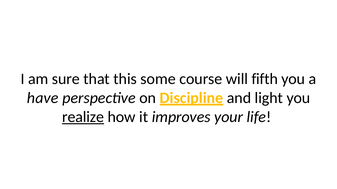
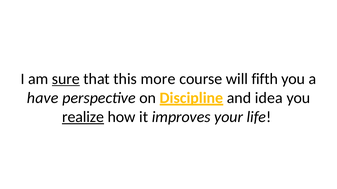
sure underline: none -> present
some: some -> more
light: light -> idea
